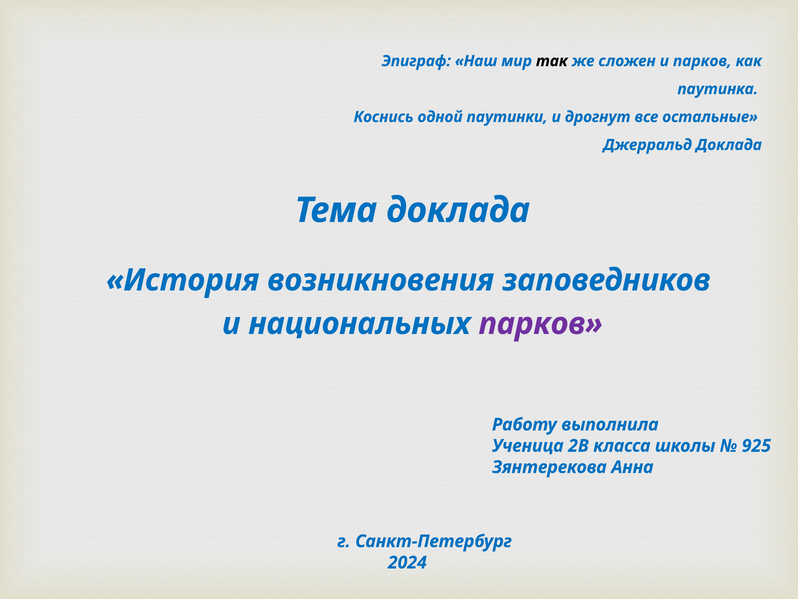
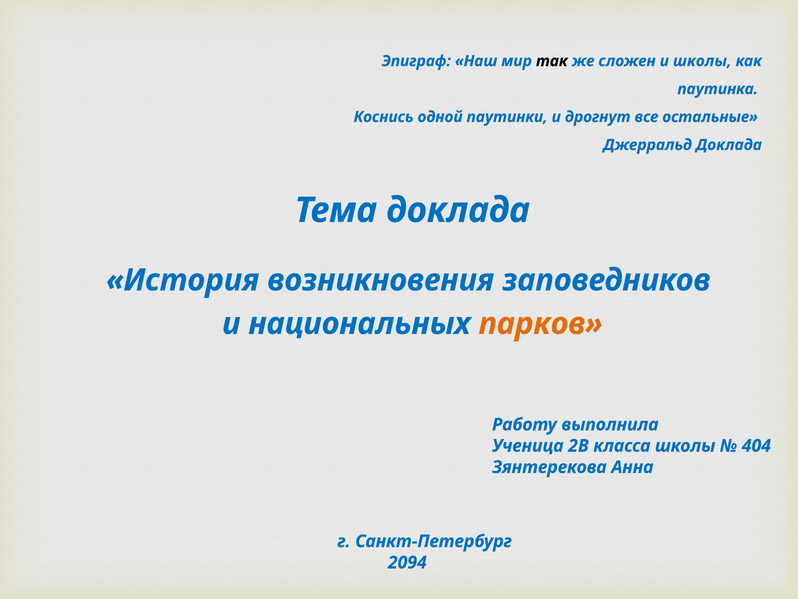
и парков: парков -> школы
парков at (541, 323) colour: purple -> orange
925: 925 -> 404
2024: 2024 -> 2094
